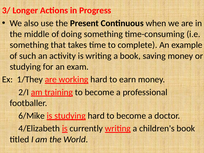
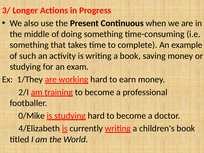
6/Mike: 6/Mike -> 0/Mike
